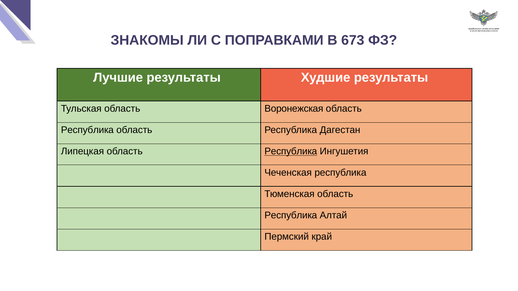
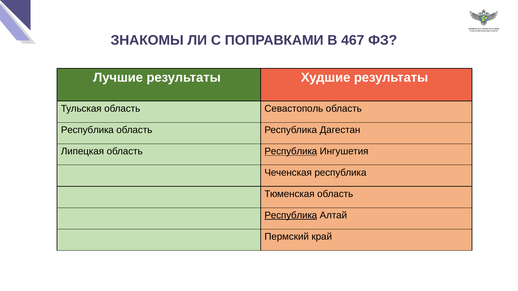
673: 673 -> 467
Воронежская: Воронежская -> Севастополь
Республика at (291, 216) underline: none -> present
